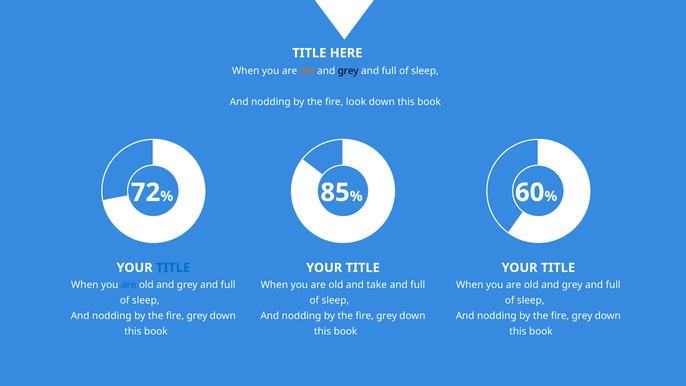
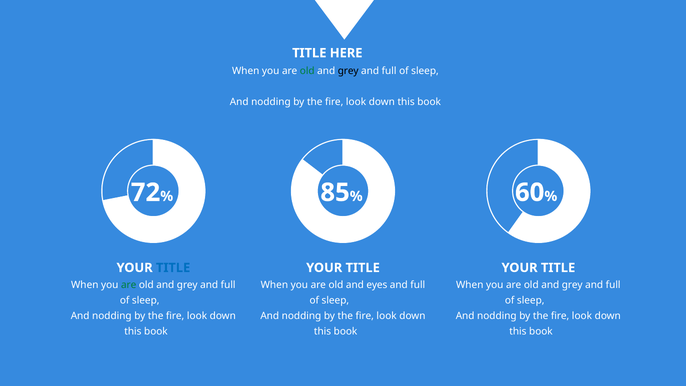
old at (307, 71) colour: orange -> green
are at (129, 285) colour: blue -> green
take: take -> eyes
grey at (197, 316): grey -> look
grey at (387, 316): grey -> look
grey at (582, 316): grey -> look
